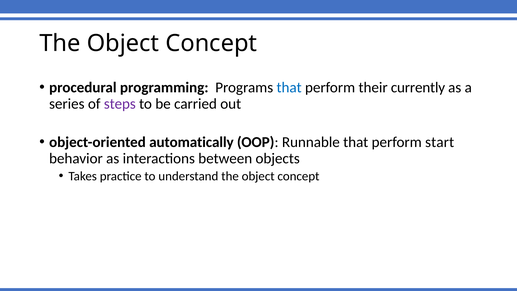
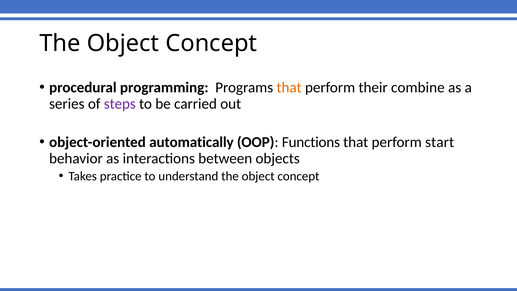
that at (289, 87) colour: blue -> orange
currently: currently -> combine
Runnable: Runnable -> Functions
